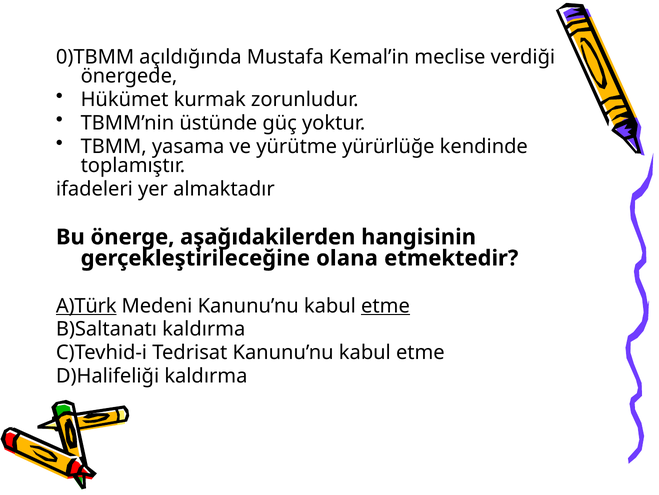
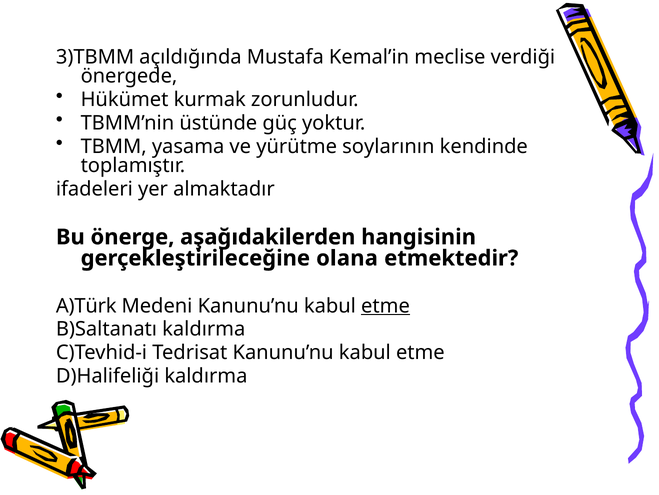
0)TBMM: 0)TBMM -> 3)TBMM
yürürlüğe: yürürlüğe -> soylarının
A)Türk underline: present -> none
